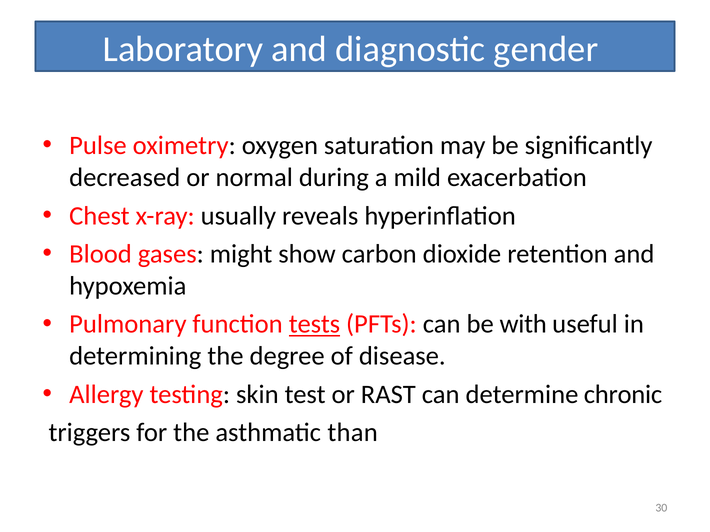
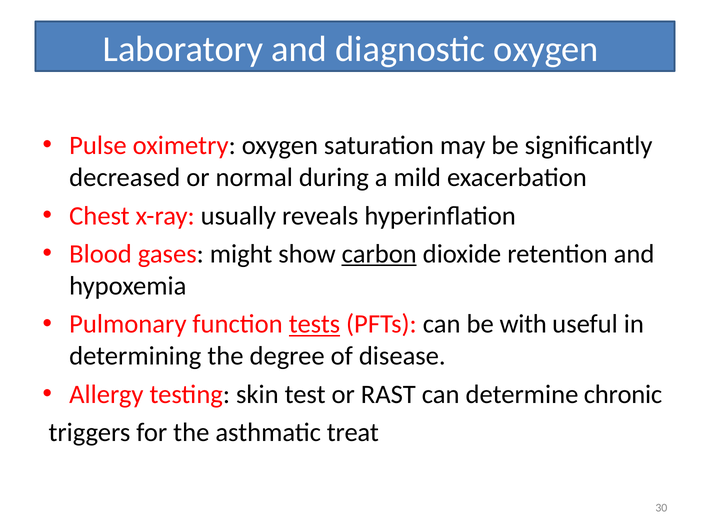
diagnostic gender: gender -> oxygen
carbon underline: none -> present
than: than -> treat
